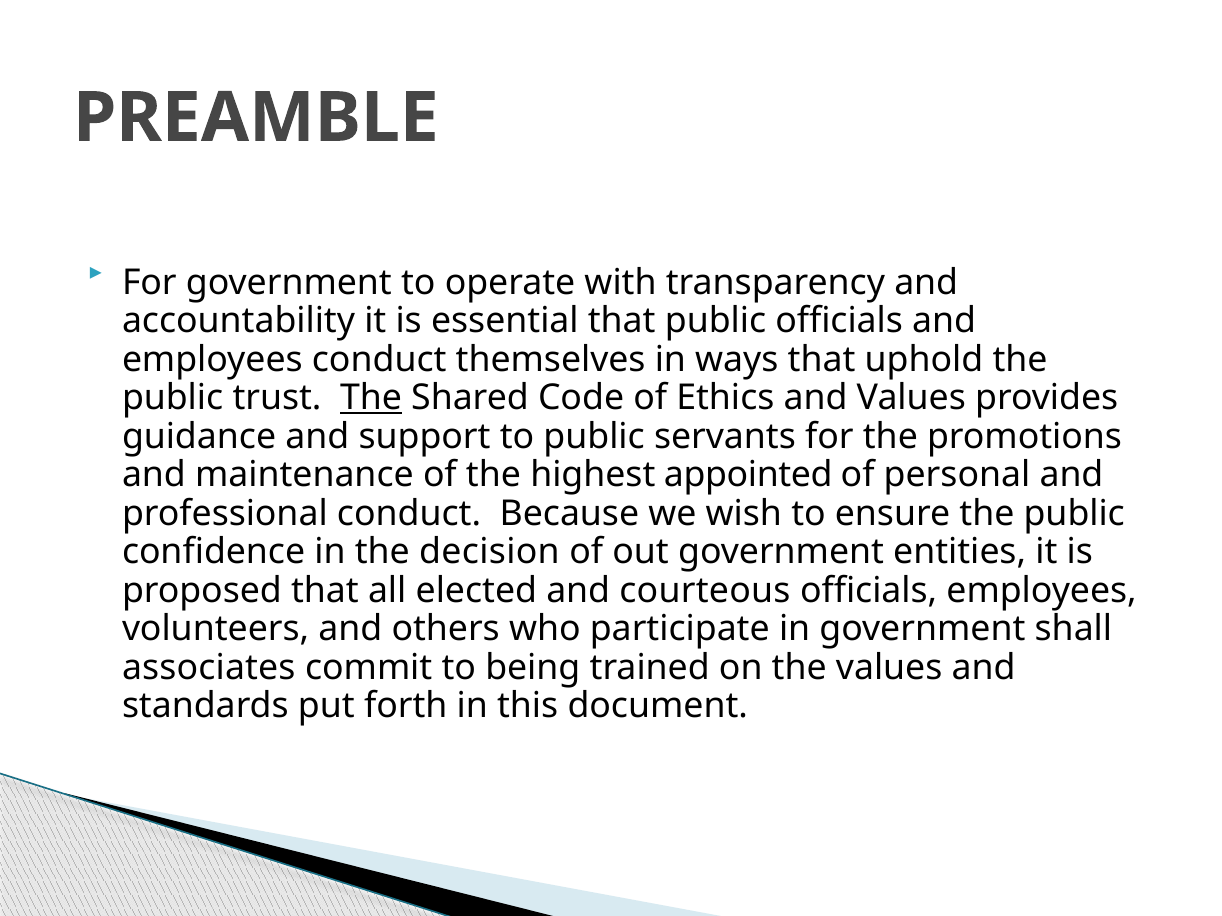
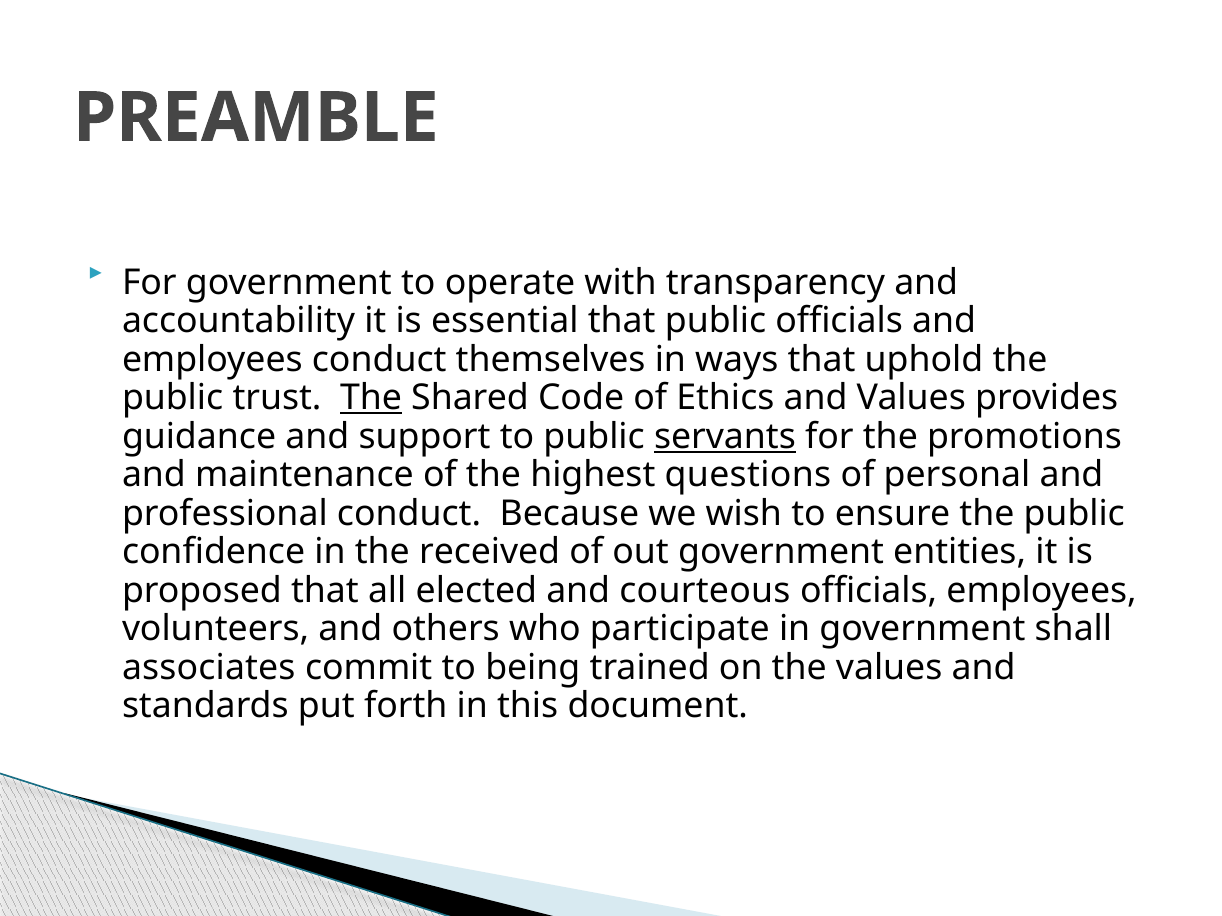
servants underline: none -> present
appointed: appointed -> questions
decision: decision -> received
